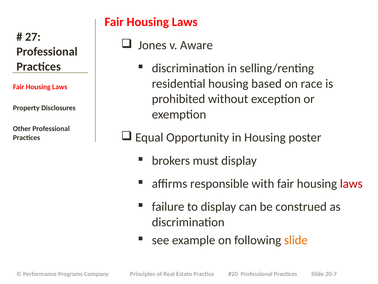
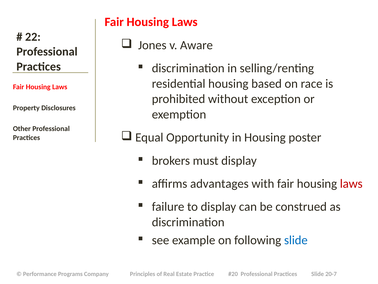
27: 27 -> 22
responsible: responsible -> advantages
slide at (296, 240) colour: orange -> blue
